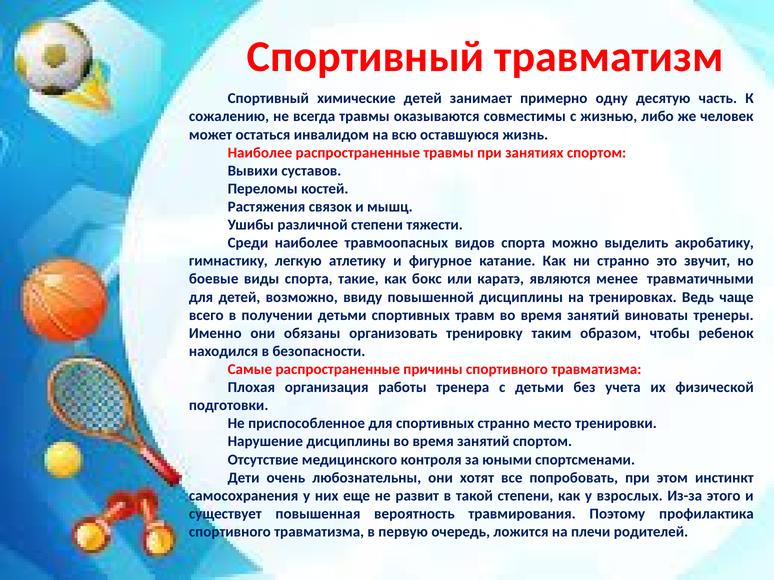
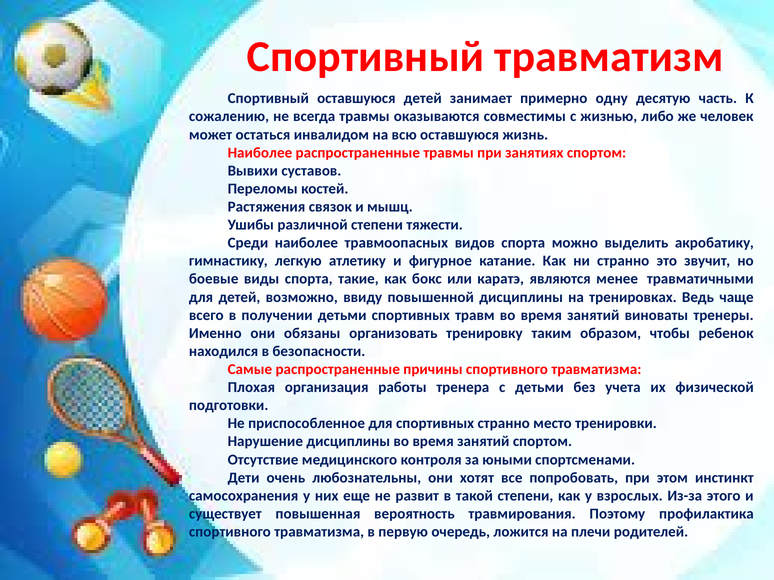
Спортивный химические: химические -> оставшуюся
